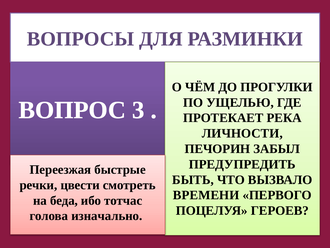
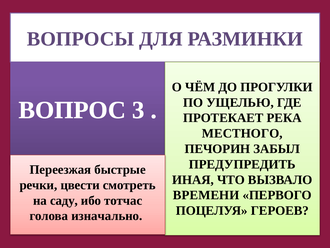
ЛИЧНОСТИ: ЛИЧНОСТИ -> МЕСТНОГО
БЫТЬ: БЫТЬ -> ИНАЯ
беда: беда -> саду
